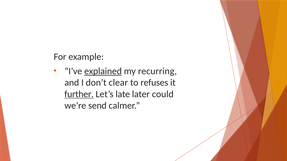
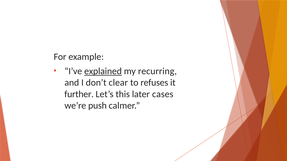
further underline: present -> none
late: late -> this
could: could -> cases
send: send -> push
